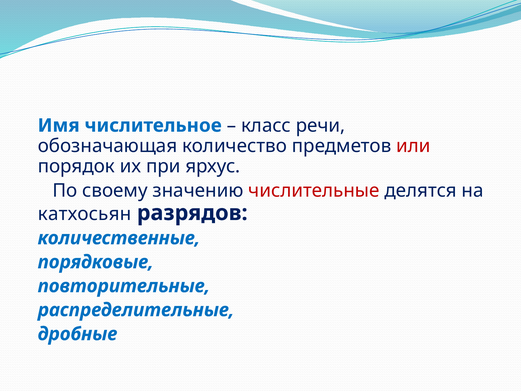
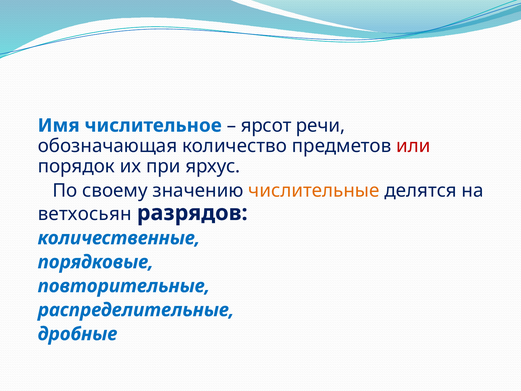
класс: класс -> ярсот
числительные colour: red -> orange
катхосьян: катхосьян -> ветхосьян
